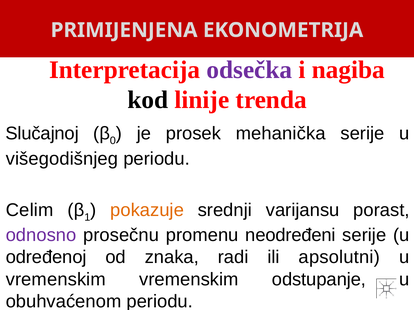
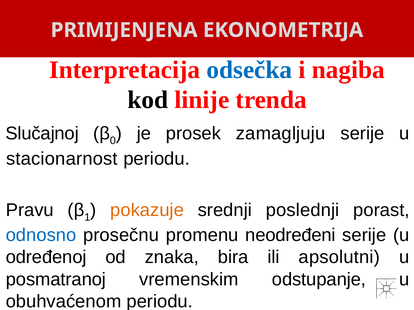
odsečka colour: purple -> blue
mehanička: mehanička -> zamagljuju
višegodišnjeg: višegodišnjeg -> stacionarnost
Celim: Celim -> Pravu
varijansu: varijansu -> poslednji
odnosno colour: purple -> blue
radi: radi -> bira
vremenskim at (56, 280): vremenskim -> posmatranoj
